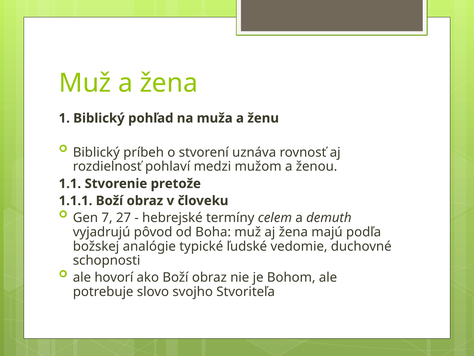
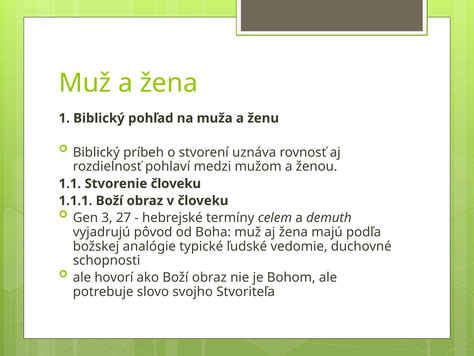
Stvorenie pretože: pretože -> človeku
7: 7 -> 3
